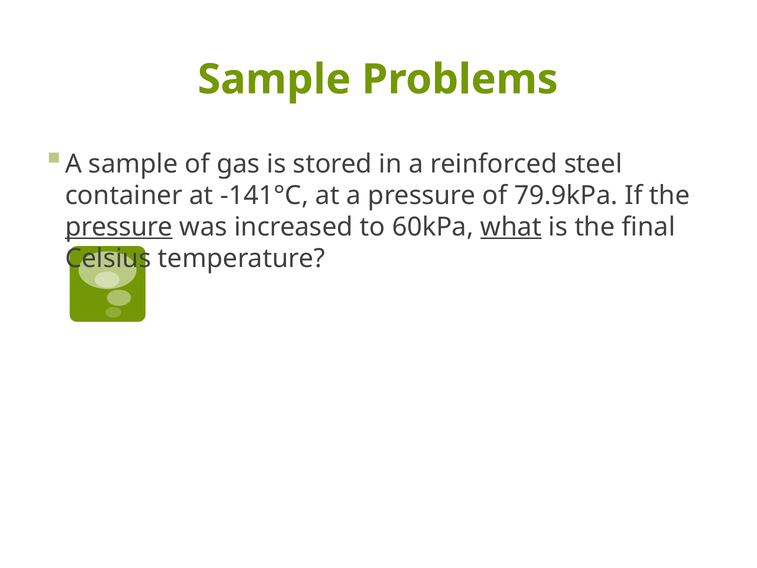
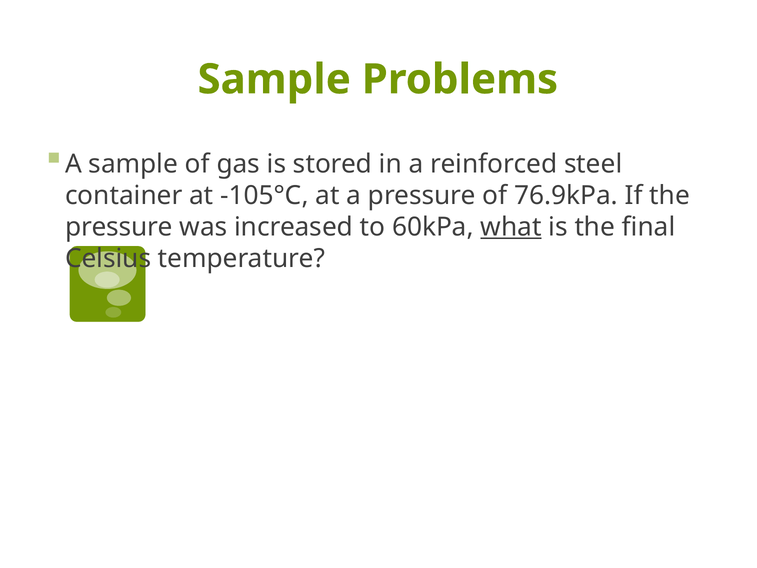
-141°C: -141°C -> -105°C
79.9kPa: 79.9kPa -> 76.9kPa
pressure at (119, 227) underline: present -> none
